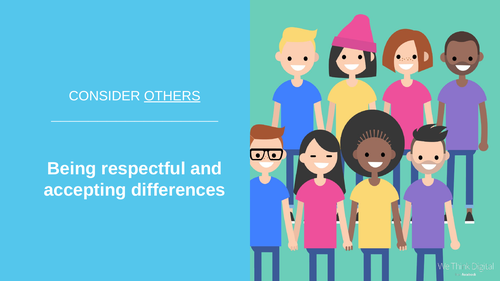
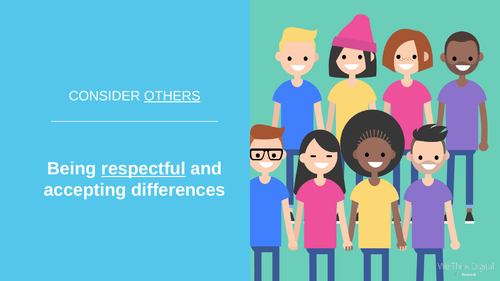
respectful underline: none -> present
